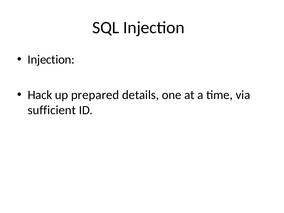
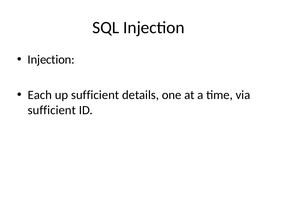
Hack: Hack -> Each
up prepared: prepared -> sufficient
